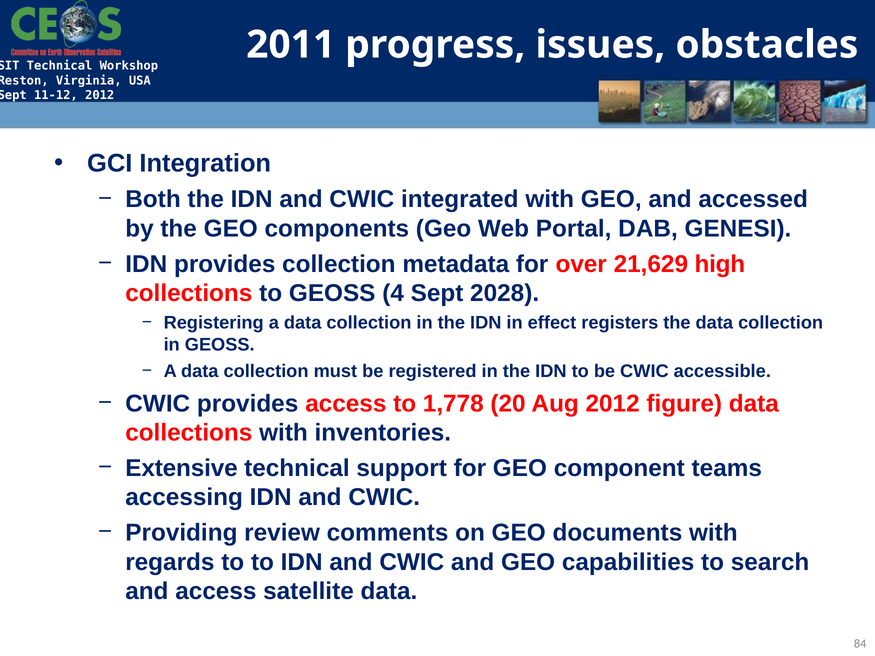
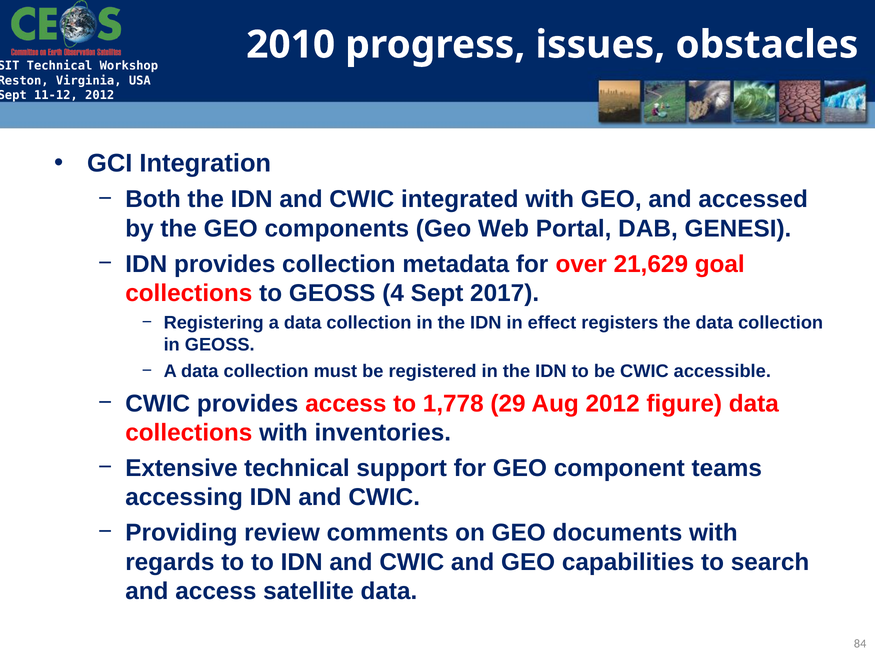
2011: 2011 -> 2010
high: high -> goal
2028: 2028 -> 2017
20: 20 -> 29
